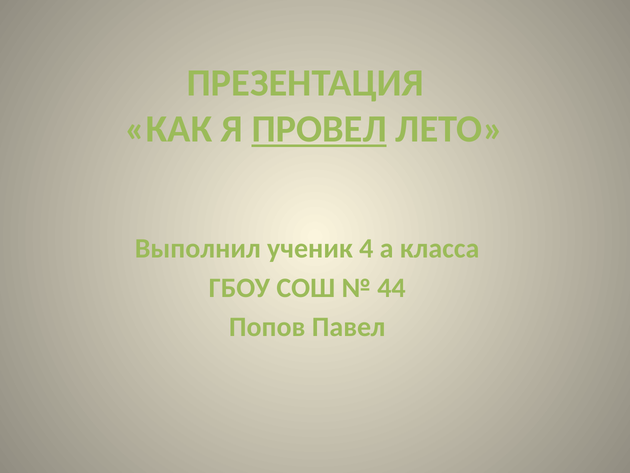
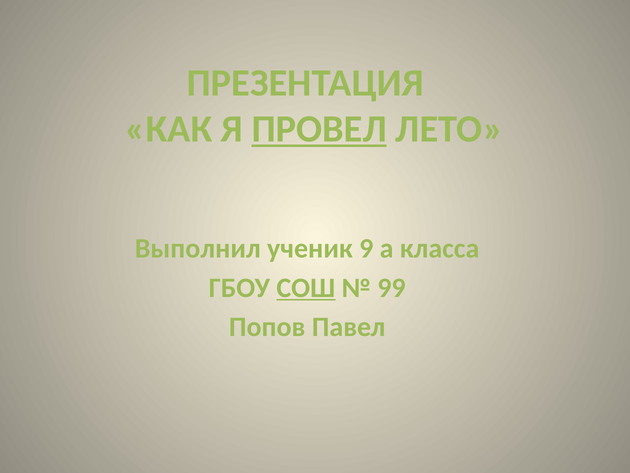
4: 4 -> 9
СОШ underline: none -> present
44: 44 -> 99
